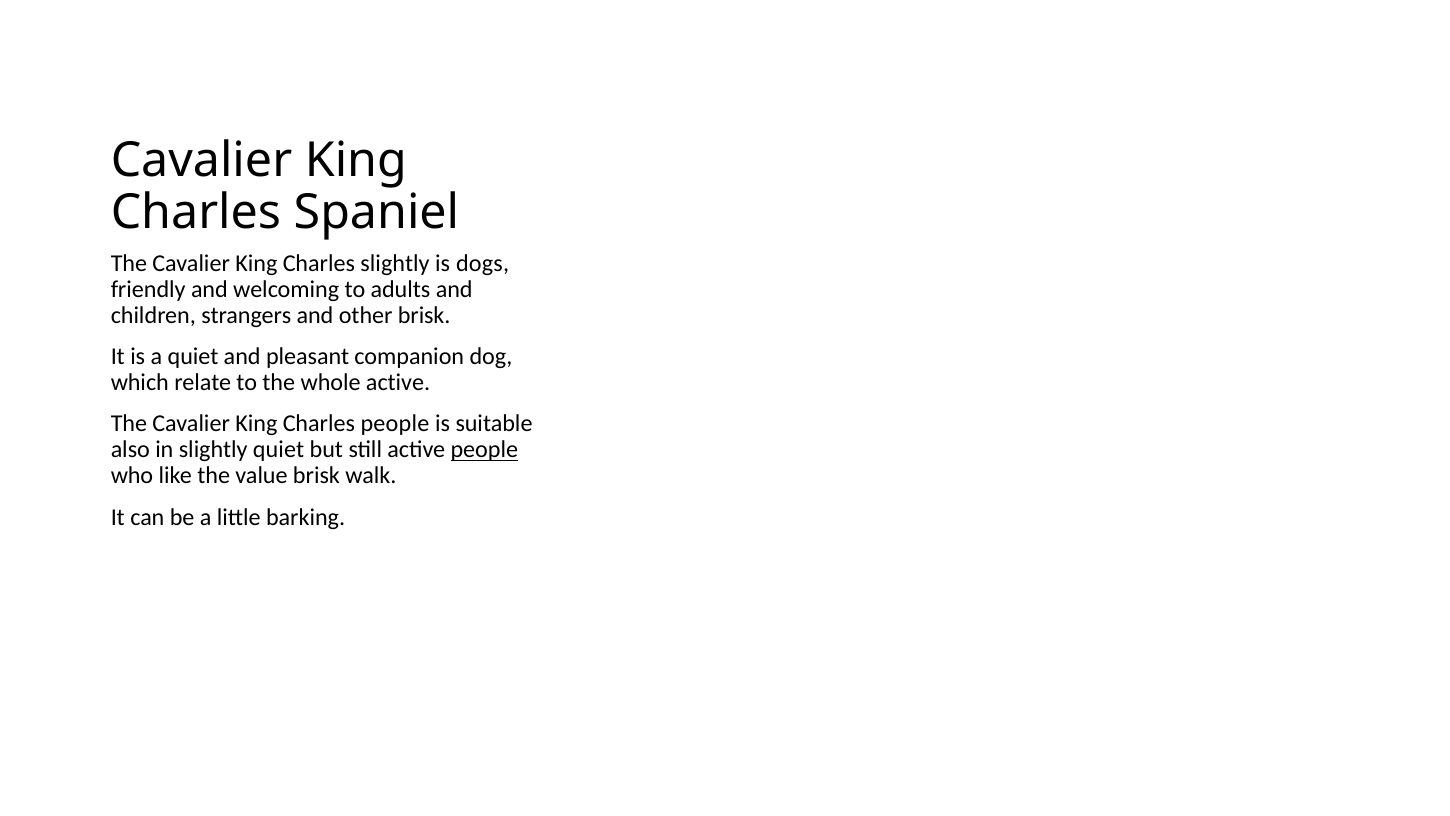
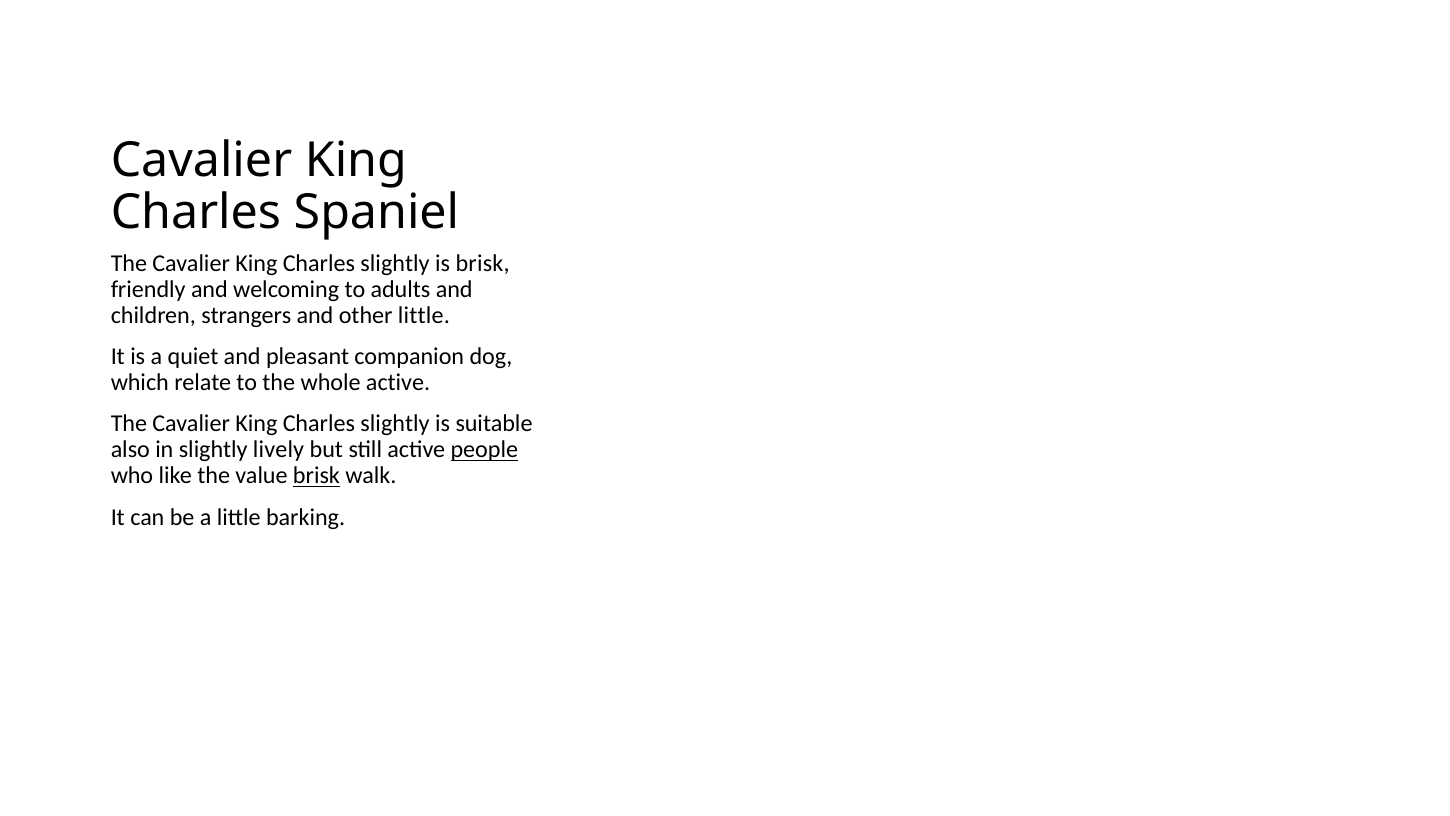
is dogs: dogs -> brisk
other brisk: brisk -> little
people at (395, 424): people -> slightly
slightly quiet: quiet -> lively
brisk at (316, 476) underline: none -> present
